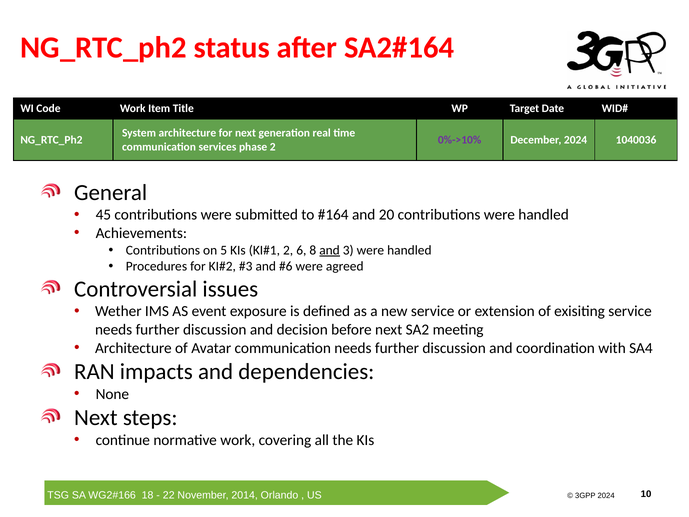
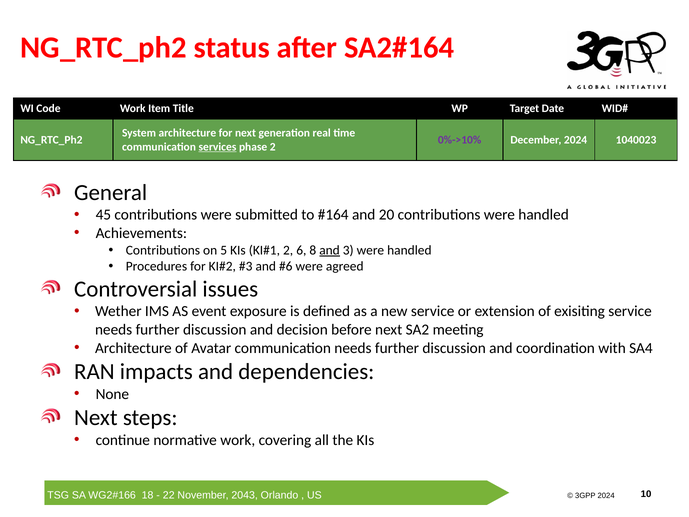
1040036: 1040036 -> 1040023
services underline: none -> present
2014: 2014 -> 2043
